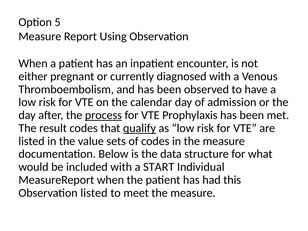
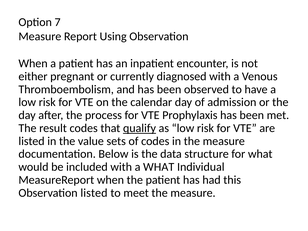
5: 5 -> 7
process underline: present -> none
a START: START -> WHAT
